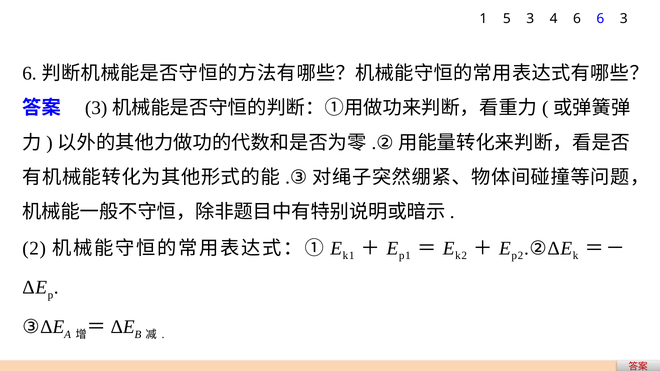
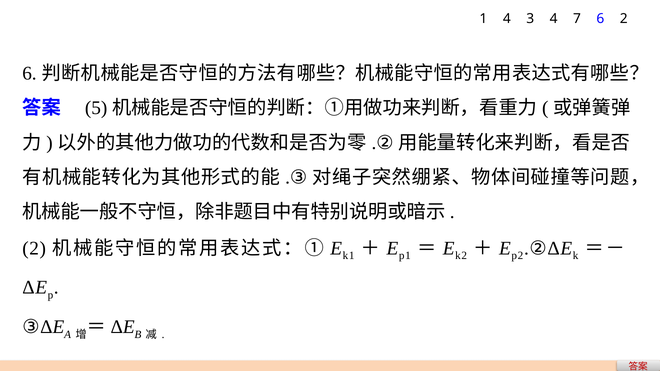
1 5: 5 -> 4
4 6: 6 -> 7
6 3: 3 -> 2
3 at (96, 108): 3 -> 5
